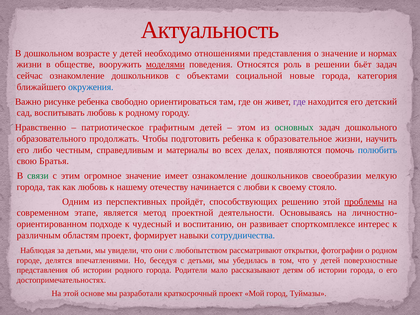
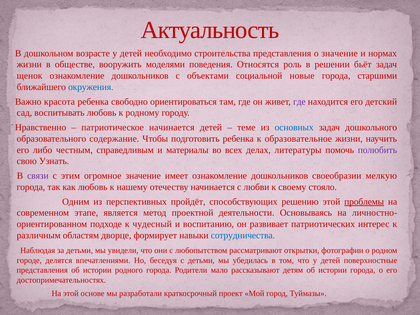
отношениями: отношениями -> строительства
моделями underline: present -> none
сейчас: сейчас -> щенок
категория: категория -> старшими
рисунке: рисунке -> красота
патриотическое графитным: графитным -> начинается
этом: этом -> теме
основных colour: green -> blue
продолжать: продолжать -> содержание
появляются: появляются -> литературы
полюбить colour: blue -> purple
Братья: Братья -> Узнать
связи colour: green -> purple
спорткомплексе: спорткомплексе -> патриотических
областям проект: проект -> дворце
